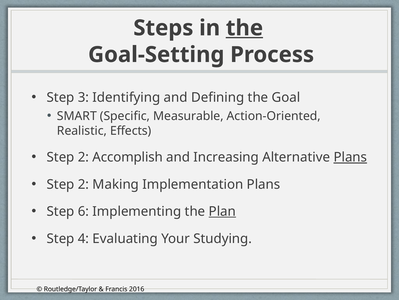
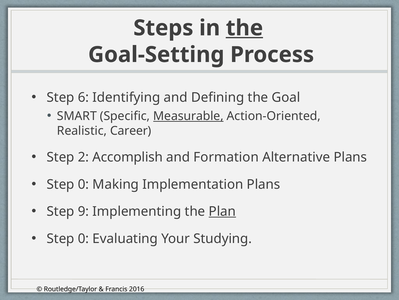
3: 3 -> 6
Measurable underline: none -> present
Effects: Effects -> Career
Increasing: Increasing -> Formation
Plans at (350, 157) underline: present -> none
2 at (83, 184): 2 -> 0
6: 6 -> 9
4 at (83, 238): 4 -> 0
